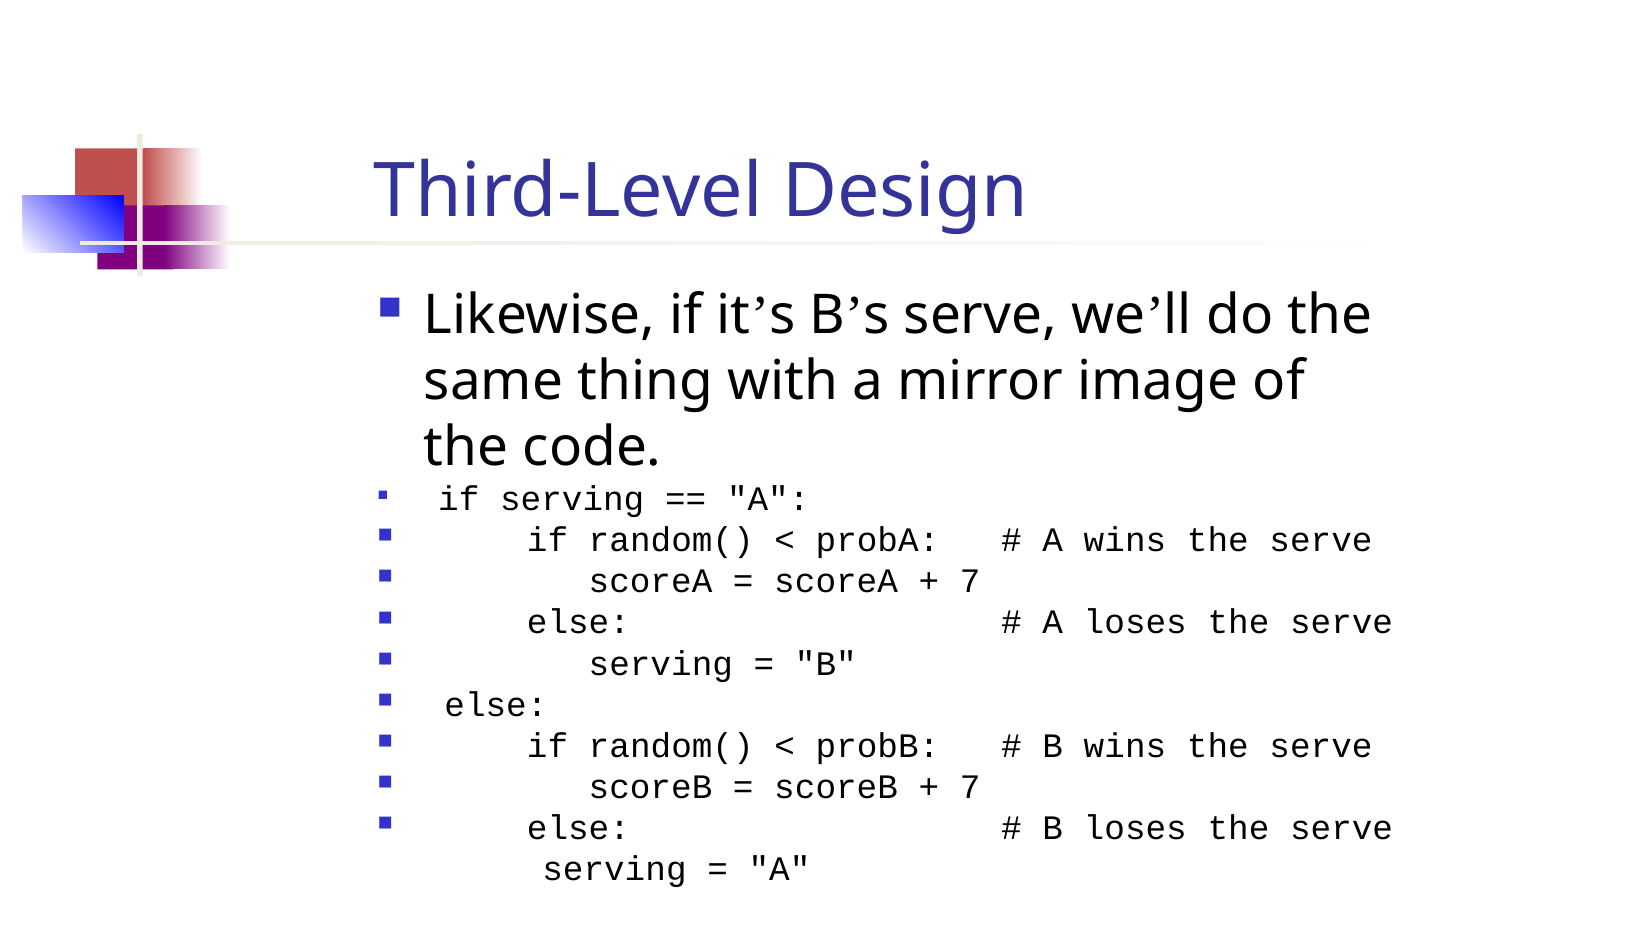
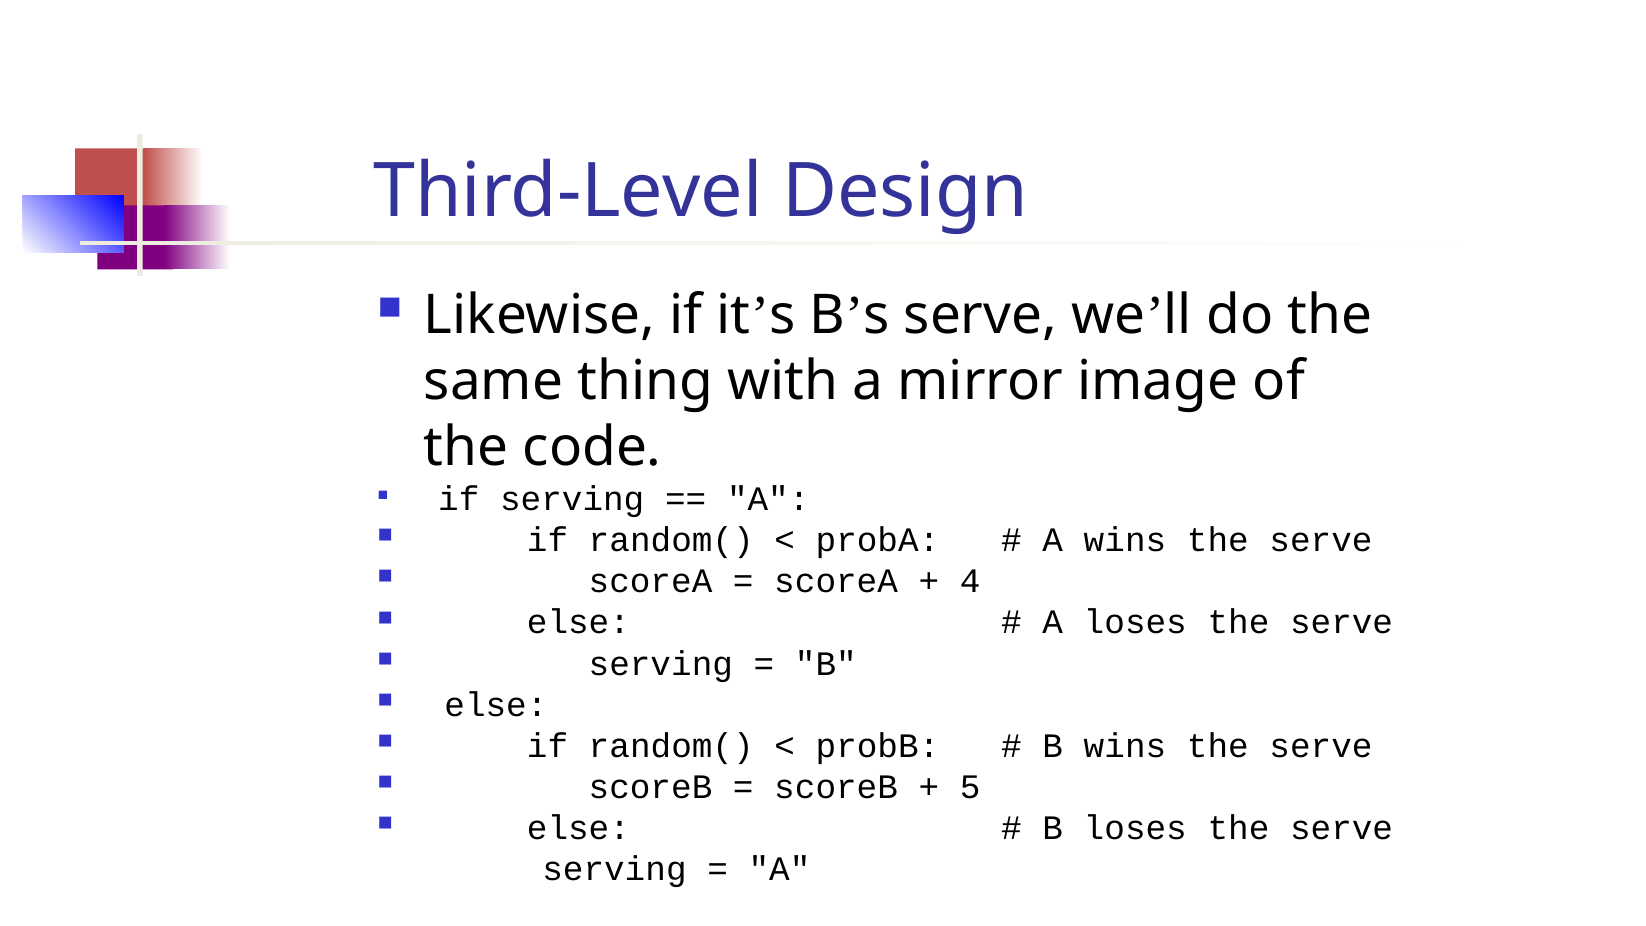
7 at (970, 581): 7 -> 4
7 at (970, 787): 7 -> 5
